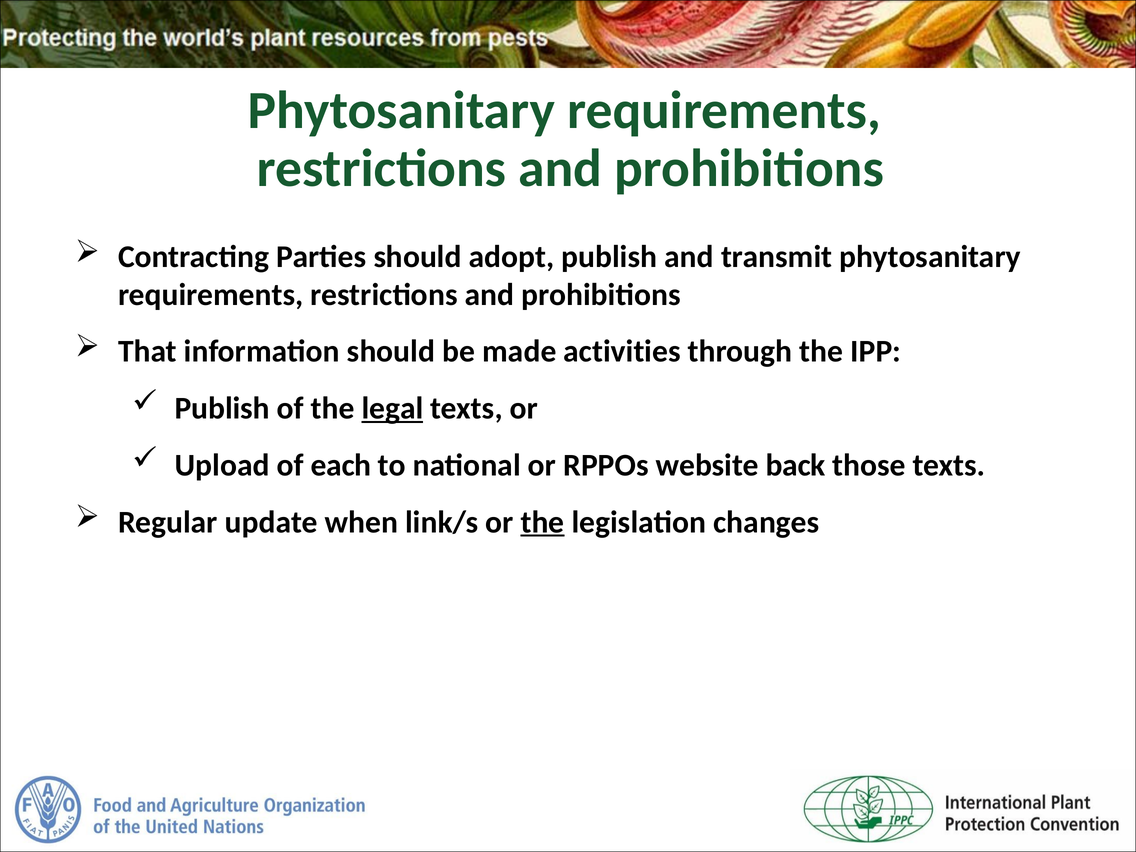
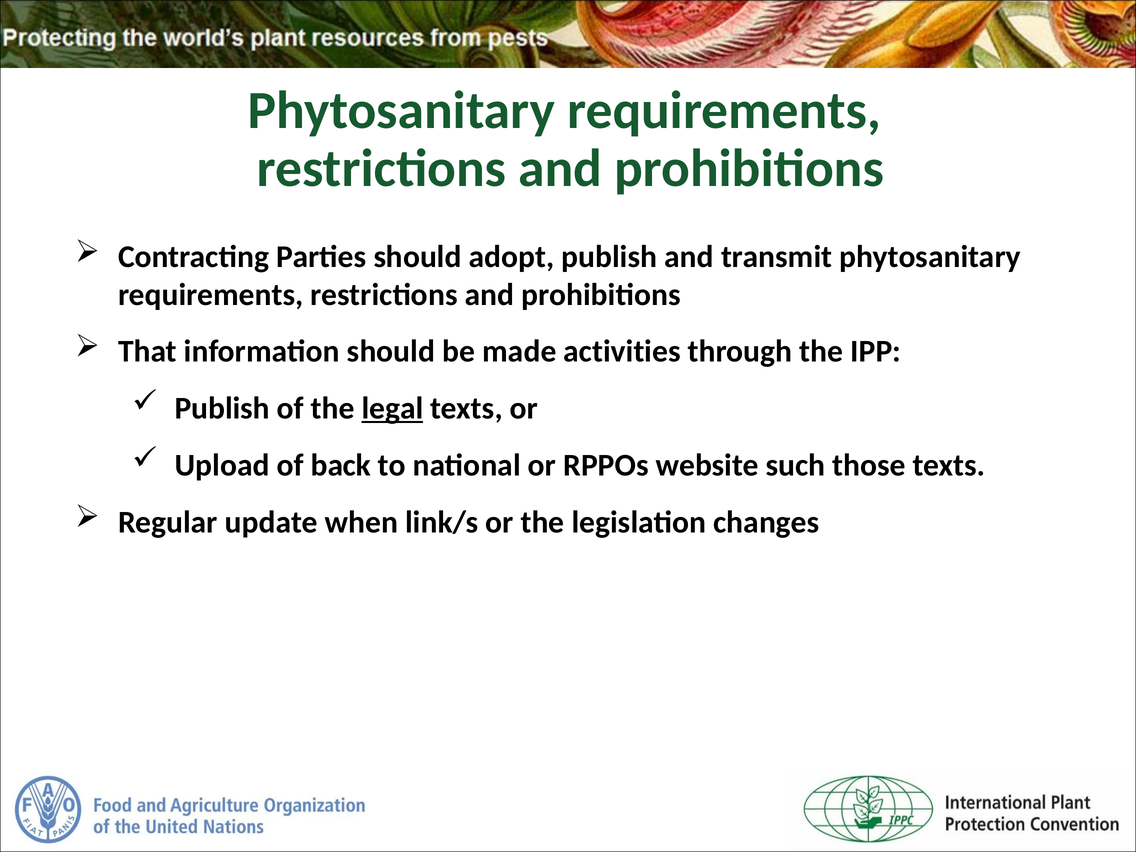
each: each -> back
back: back -> such
the at (543, 522) underline: present -> none
